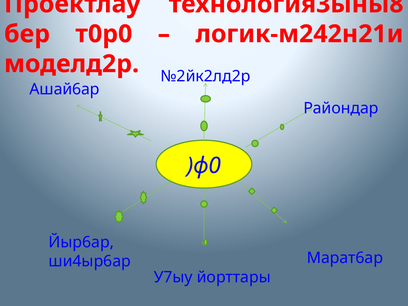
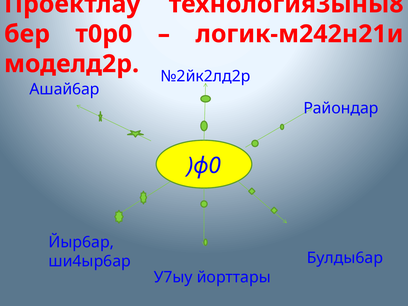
Марат6ар: Марат6ар -> Булды6ар
